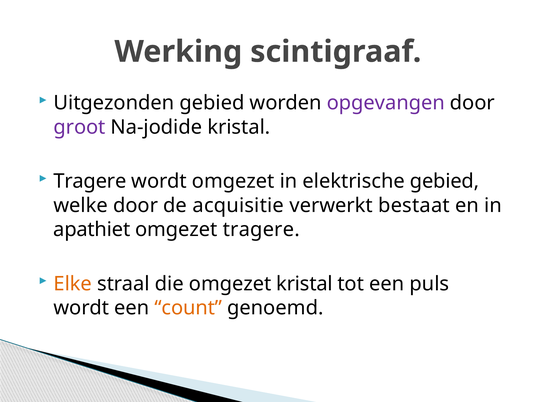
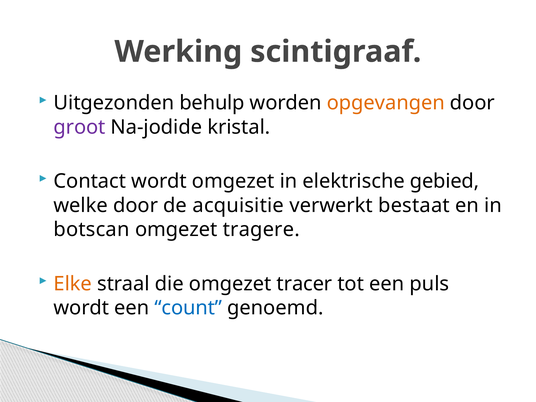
Uitgezonden gebied: gebied -> behulp
opgevangen colour: purple -> orange
Tragere at (90, 181): Tragere -> Contact
apathiet: apathiet -> botscan
omgezet kristal: kristal -> tracer
count colour: orange -> blue
